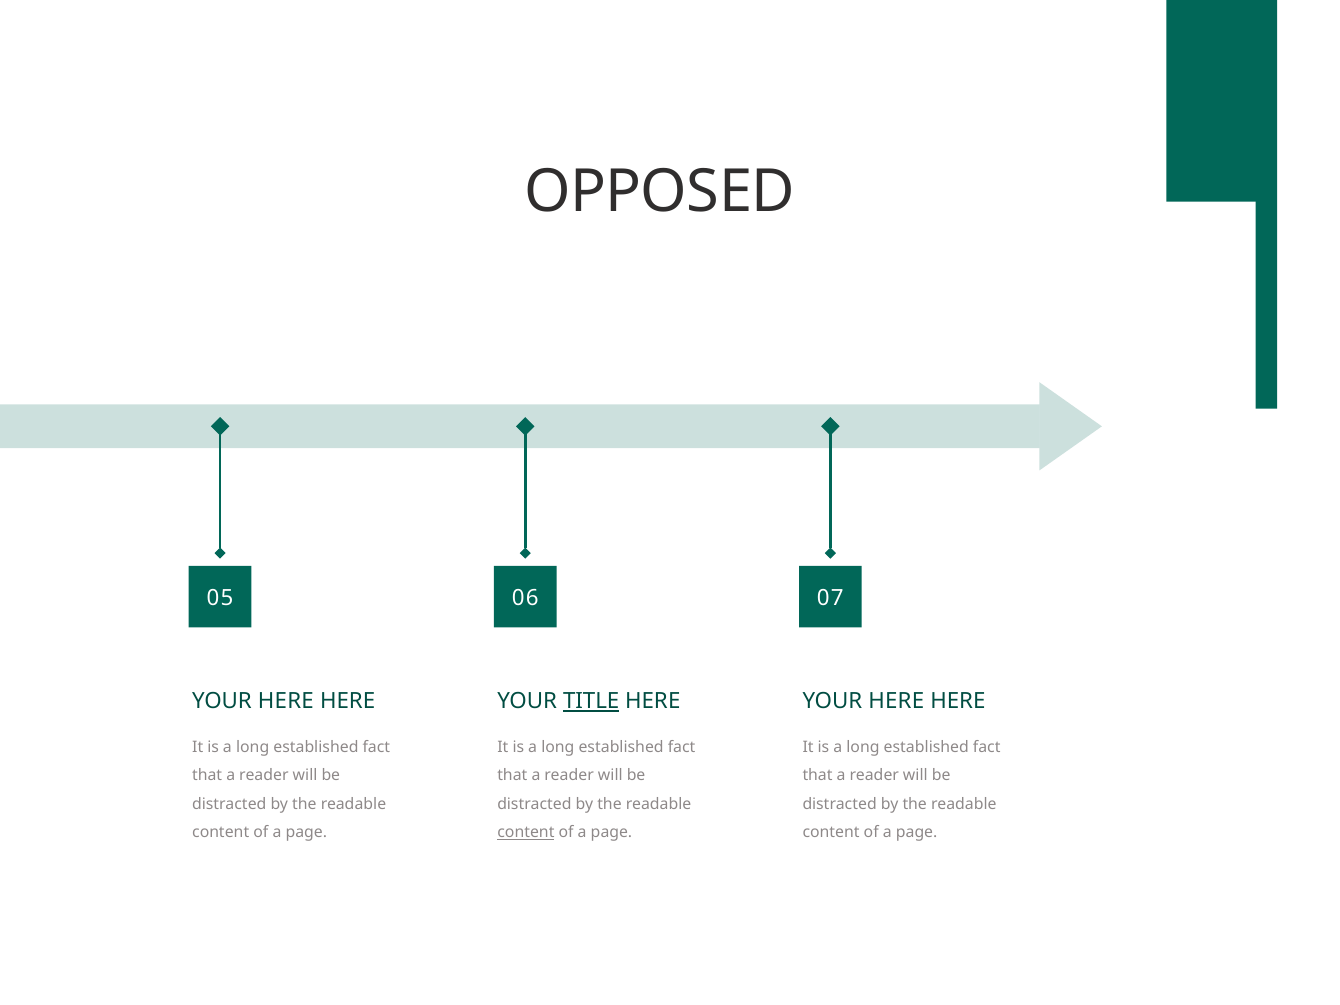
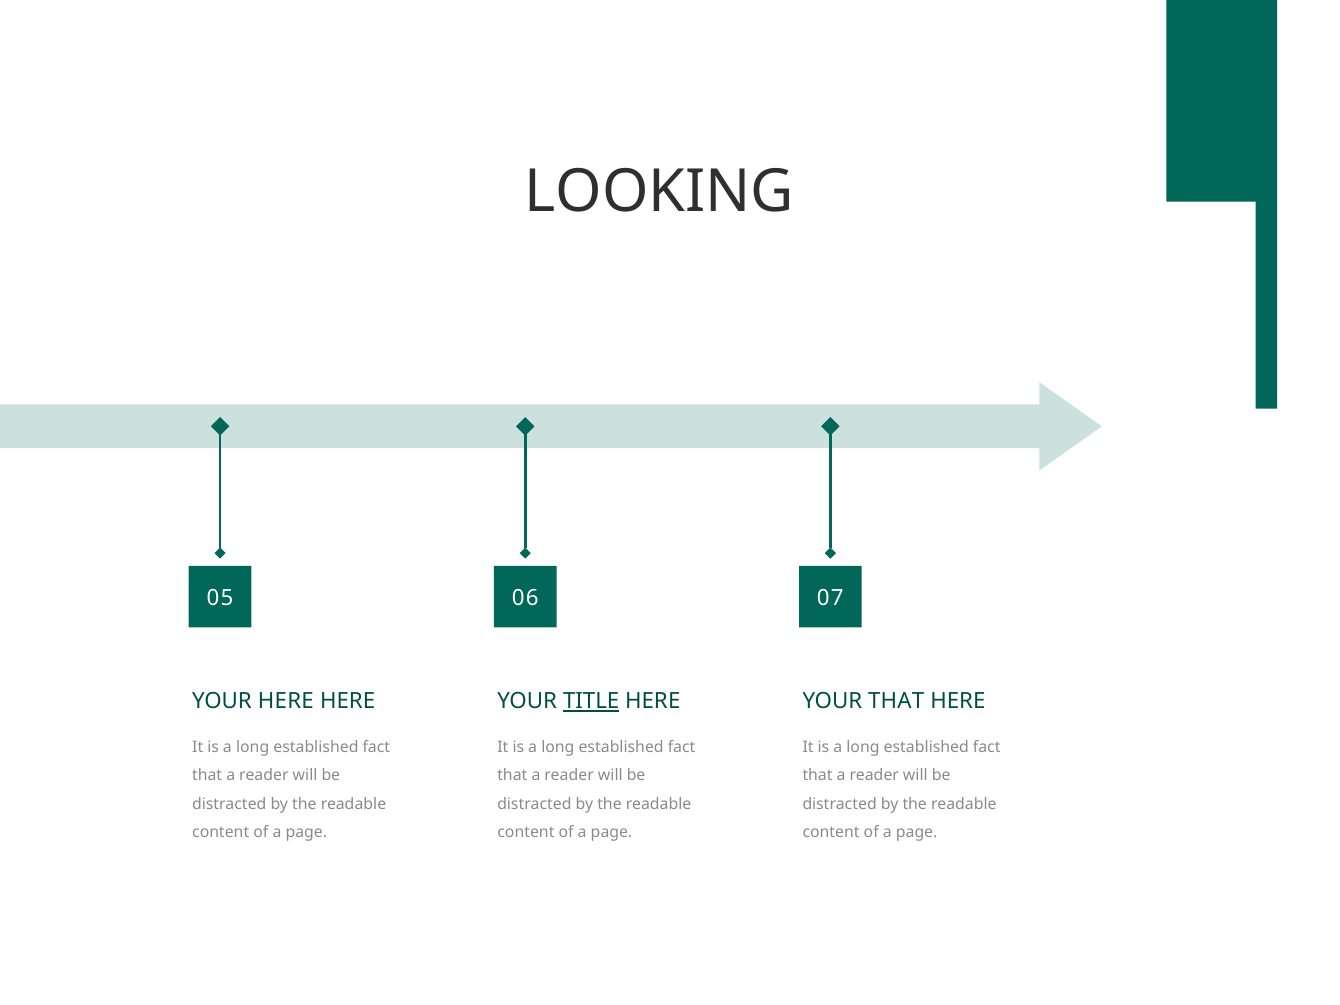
OPPOSED: OPPOSED -> LOOKING
HERE at (896, 701): HERE -> THAT
content at (526, 833) underline: present -> none
